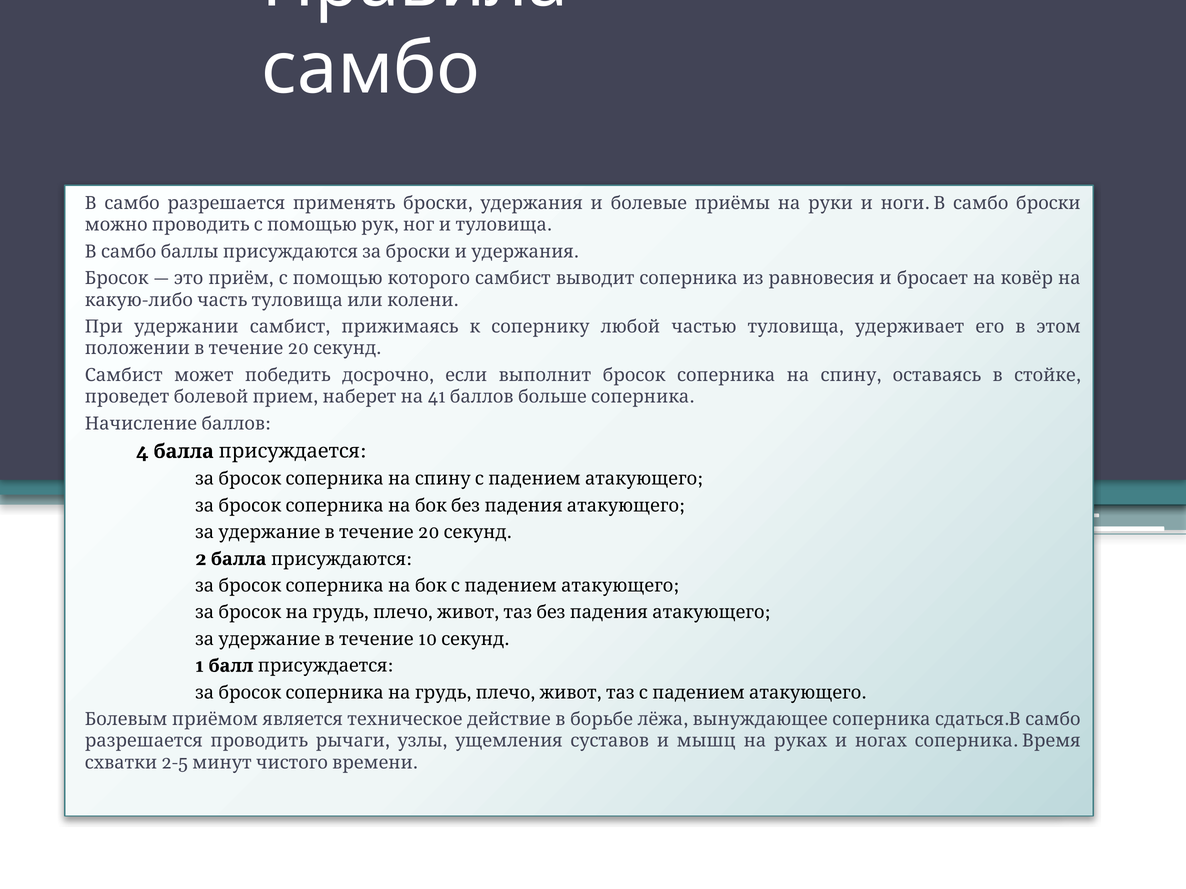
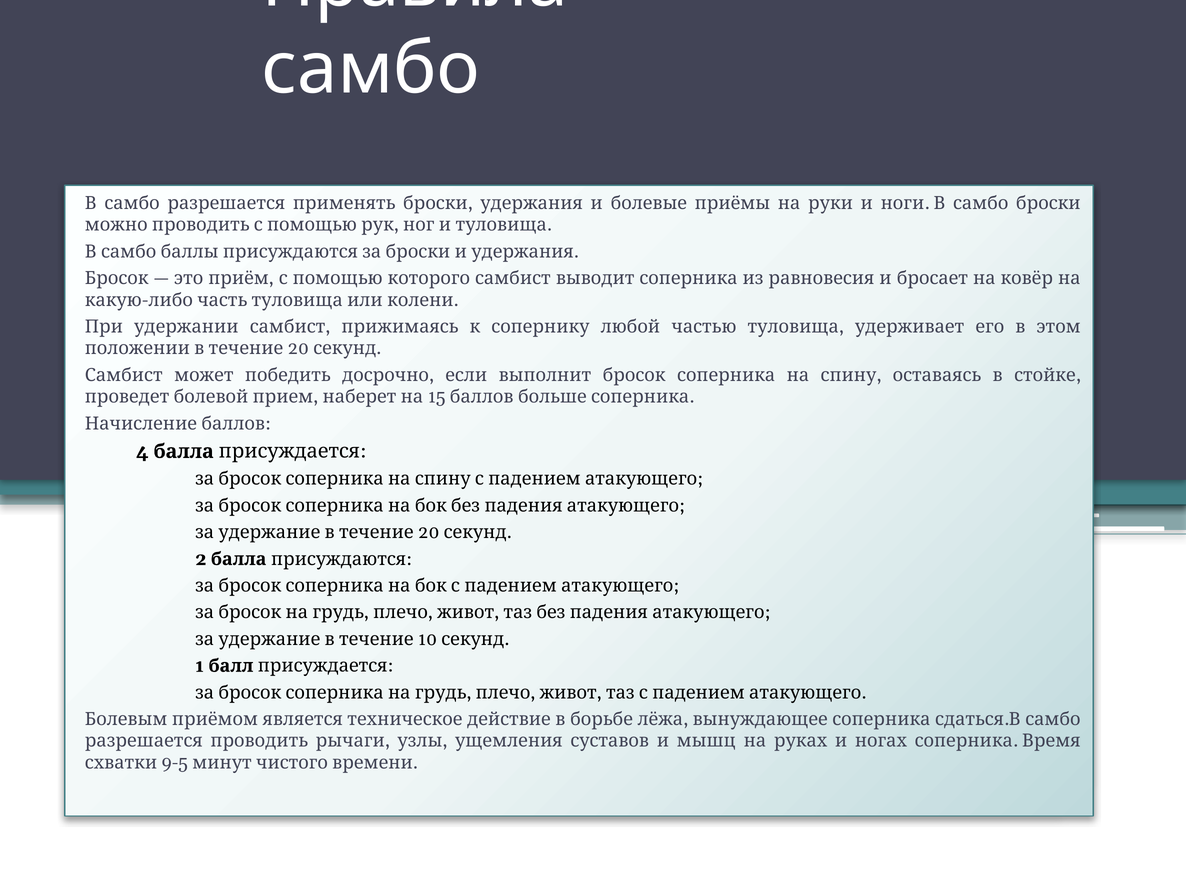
41: 41 -> 15
2-5: 2-5 -> 9-5
